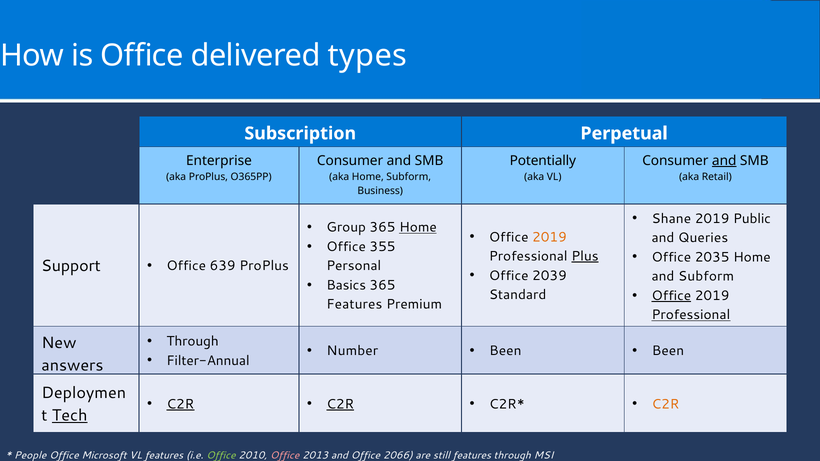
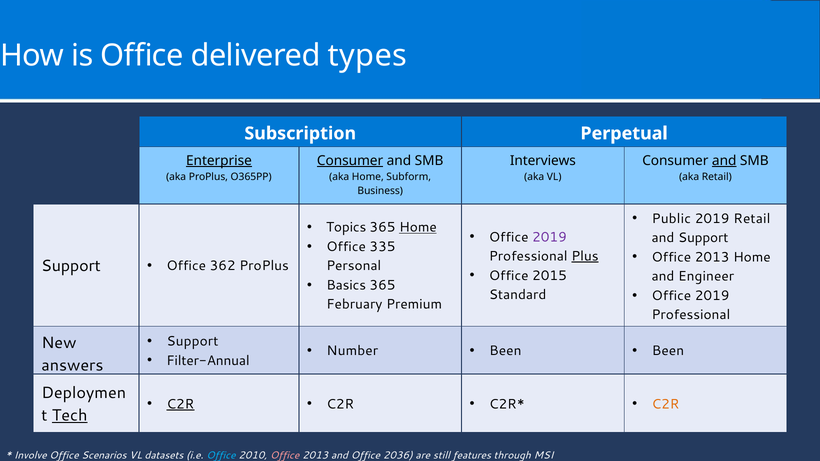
Enterprise underline: none -> present
Consumer at (350, 161) underline: none -> present
Potentially: Potentially -> Interviews
Shane: Shane -> Public
2019 Public: Public -> Retail
Group: Group -> Topics
2019 at (549, 237) colour: orange -> purple
and Queries: Queries -> Support
355: 355 -> 335
2035 at (712, 257): 2035 -> 2013
639: 639 -> 362
2039: 2039 -> 2015
and Subform: Subform -> Engineer
Office at (671, 296) underline: present -> none
Features at (354, 305): Features -> February
Professional at (691, 315) underline: present -> none
Through at (193, 341): Through -> Support
C2R at (340, 404) underline: present -> none
People: People -> Involve
Microsoft: Microsoft -> Scenarios
VL features: features -> datasets
Office at (221, 456) colour: light green -> light blue
2066: 2066 -> 2036
